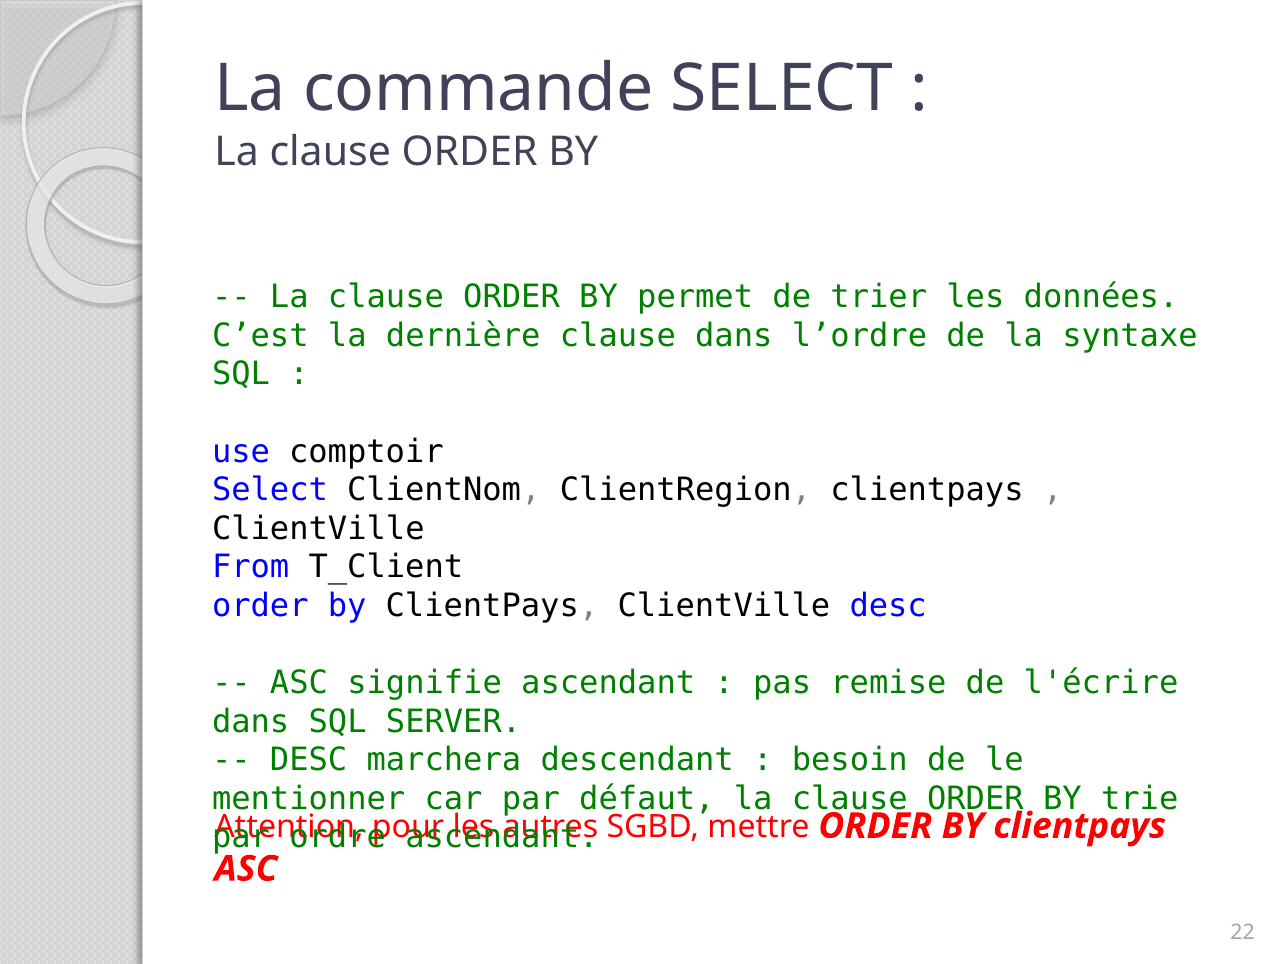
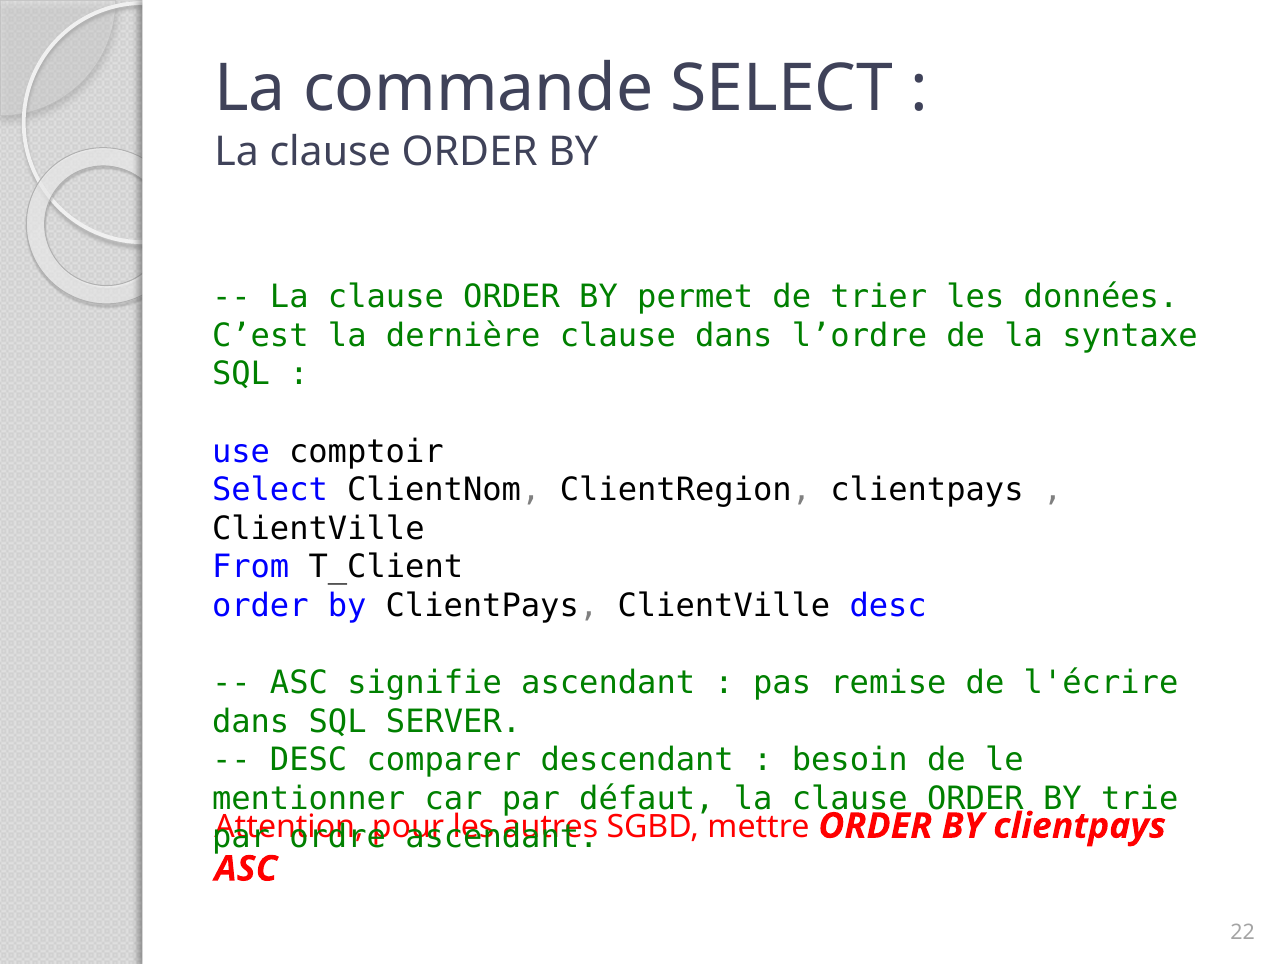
marchera: marchera -> comparer
